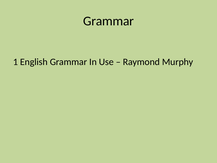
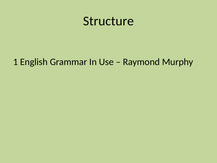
Grammar at (109, 21): Grammar -> Structure
